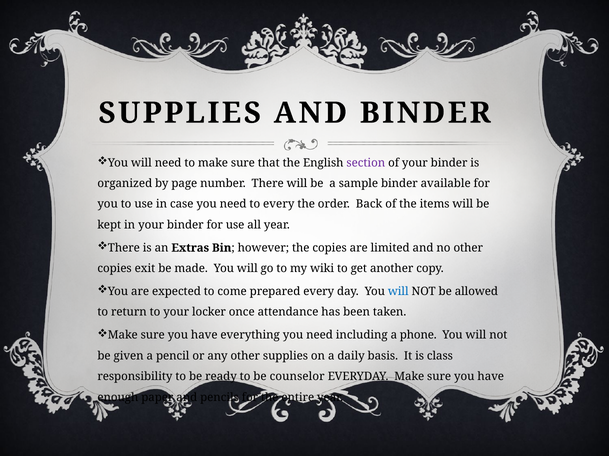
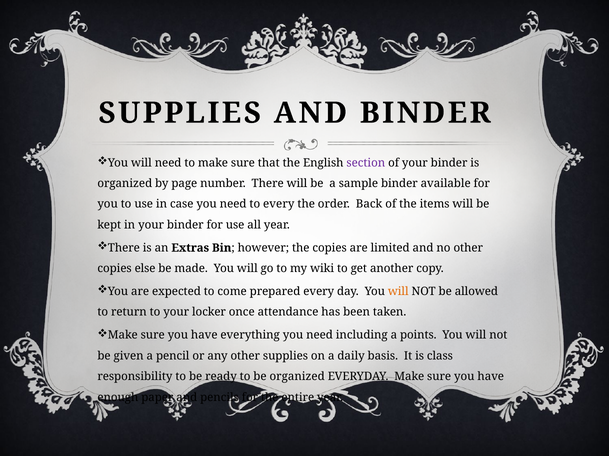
exit: exit -> else
will at (398, 292) colour: blue -> orange
phone: phone -> points
be counselor: counselor -> organized
